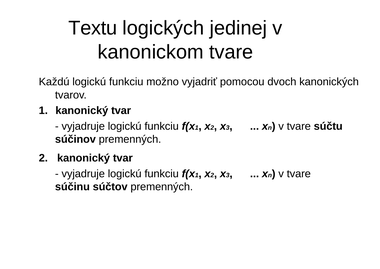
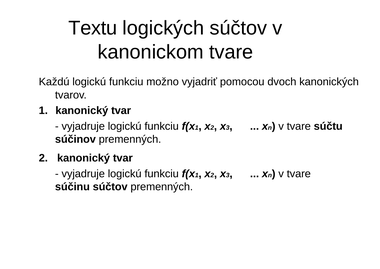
logických jedinej: jedinej -> súčtov
